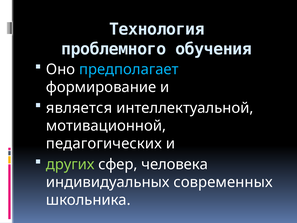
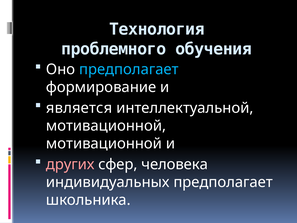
педагогических at (104, 144): педагогических -> мотивационной
других colour: light green -> pink
индивидуальных современных: современных -> предполагает
